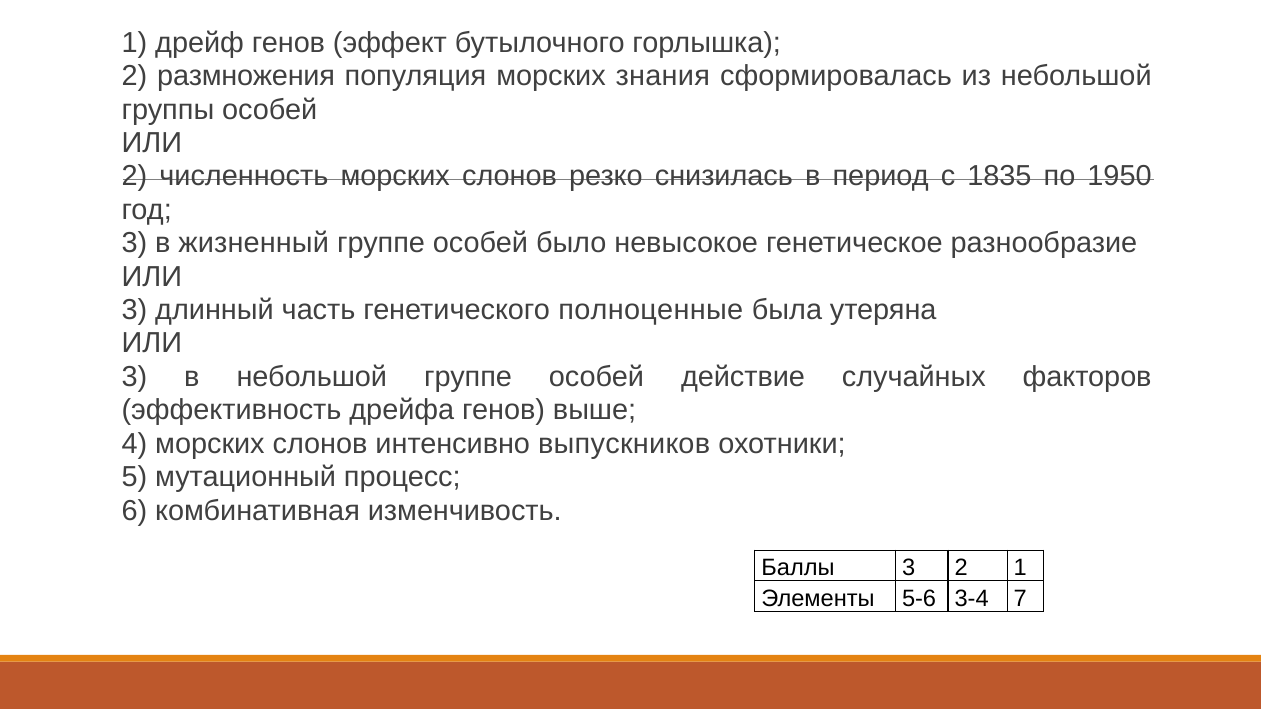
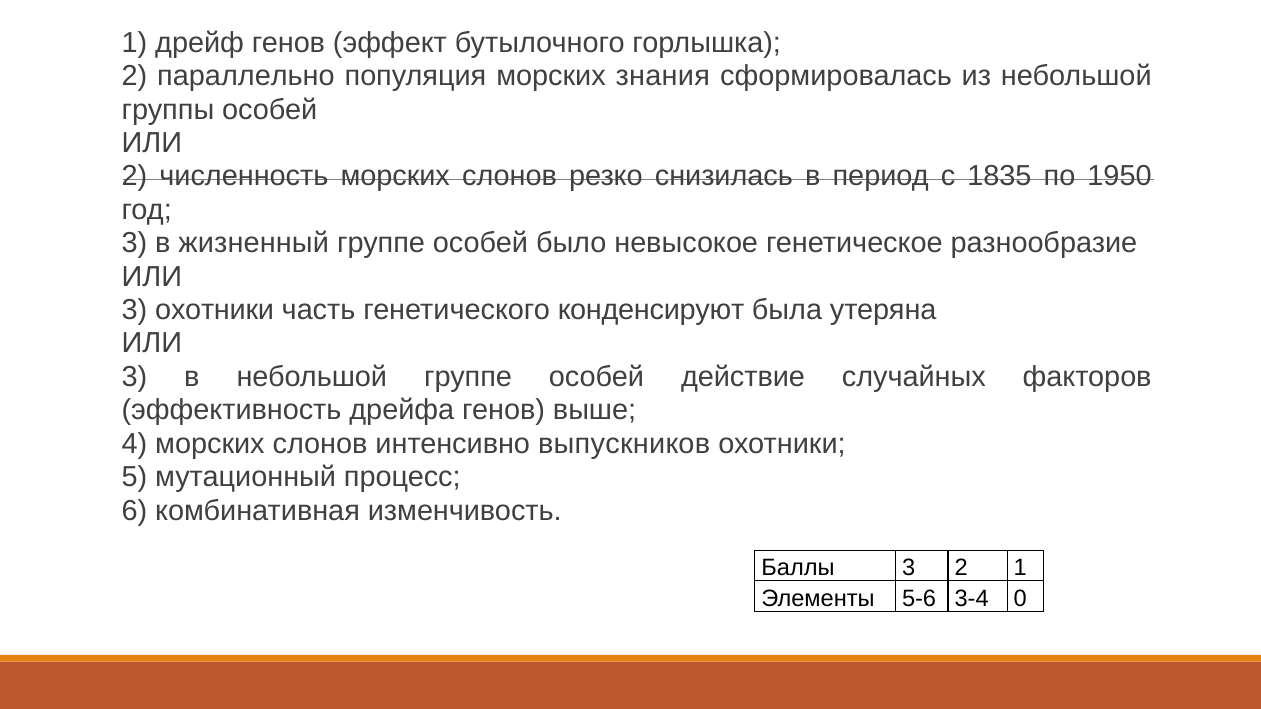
размножения: размножения -> параллельно
3 длинный: длинный -> охотники
полноценные: полноценные -> конденсируют
7: 7 -> 0
